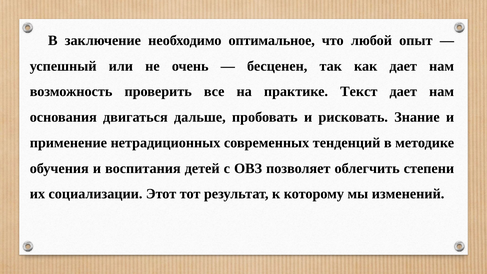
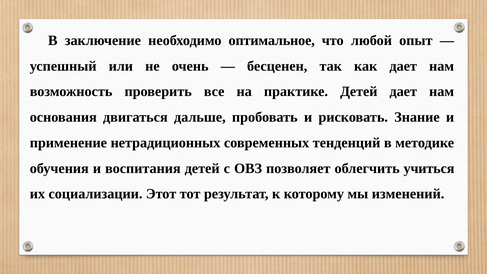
практике Текст: Текст -> Детей
степени: степени -> учиться
